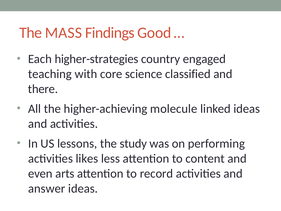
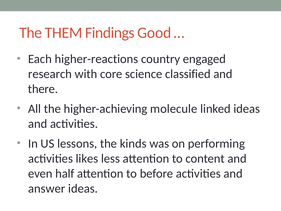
MASS: MASS -> THEM
higher-strategies: higher-strategies -> higher-reactions
teaching: teaching -> research
study: study -> kinds
arts: arts -> half
record: record -> before
